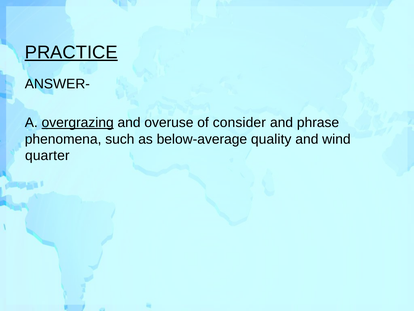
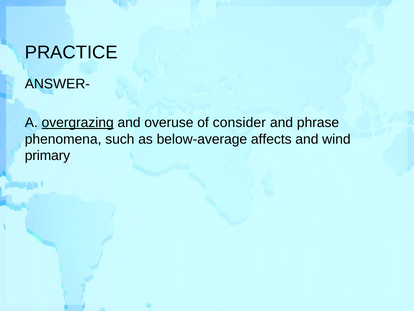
PRACTICE underline: present -> none
quality: quality -> affects
quarter: quarter -> primary
